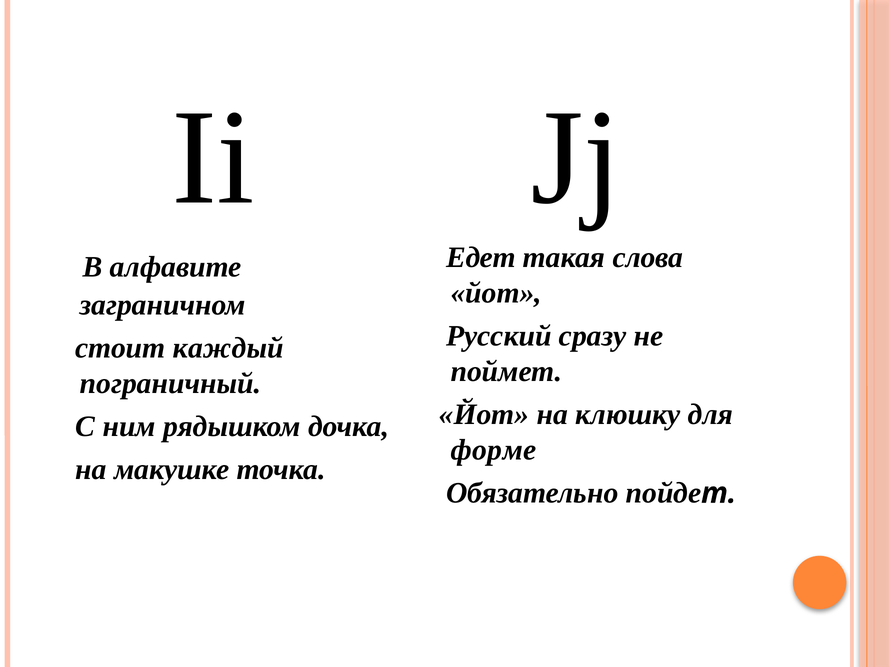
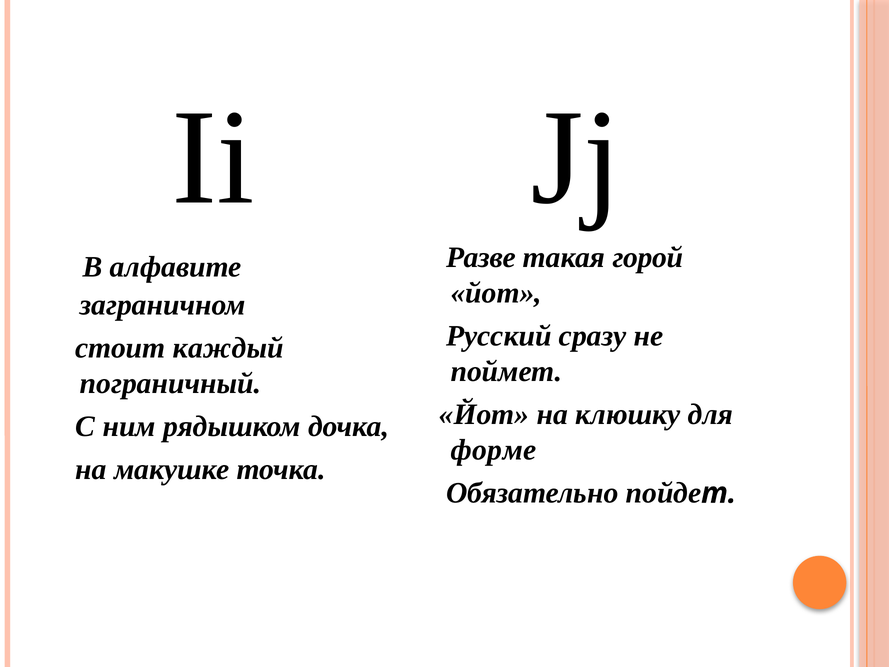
Едет: Едет -> Разве
слова: слова -> горой
